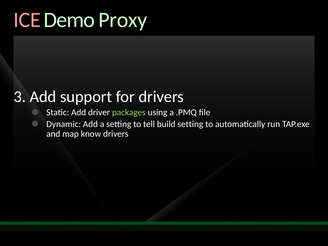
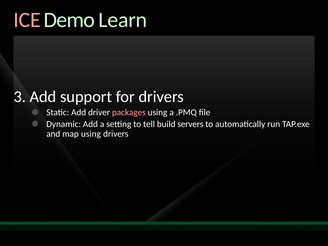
Proxy: Proxy -> Learn
packages colour: light green -> pink
build setting: setting -> servers
map know: know -> using
